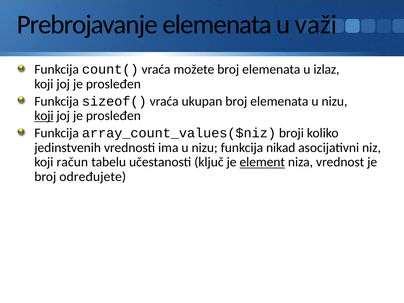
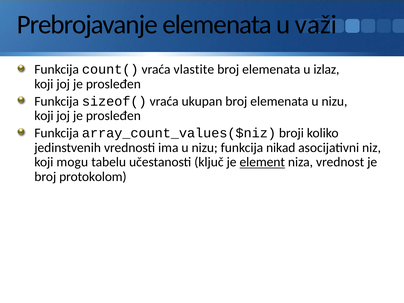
možete: možete -> vlastite
koji at (44, 116) underline: present -> none
račun: račun -> mogu
određujete: određujete -> protokolom
